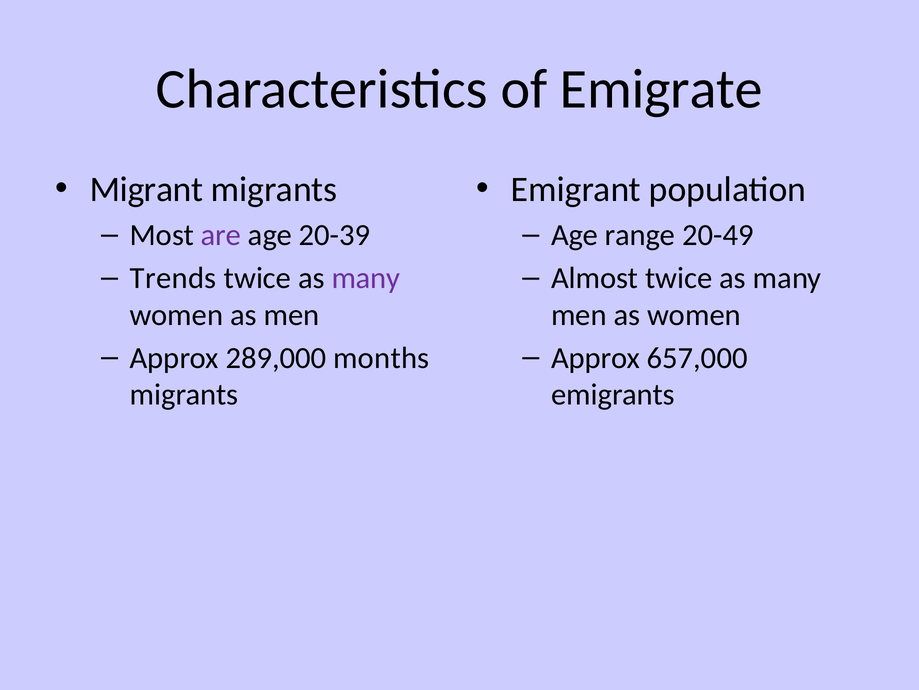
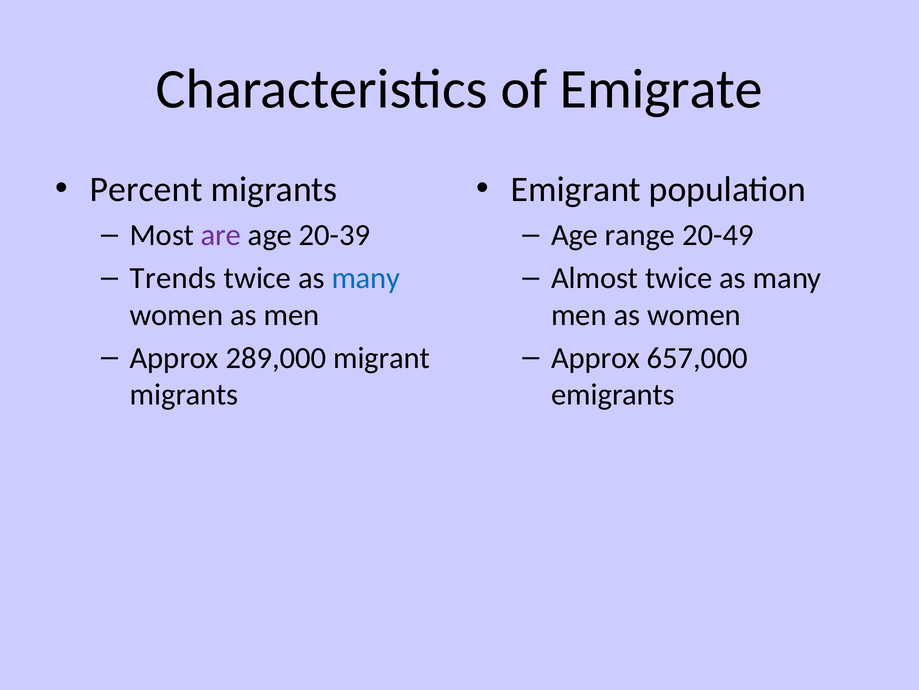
Migrant: Migrant -> Percent
many at (366, 278) colour: purple -> blue
months: months -> migrant
